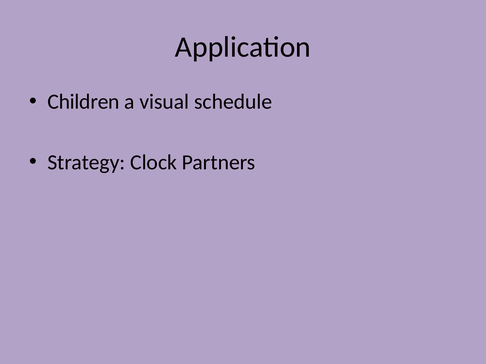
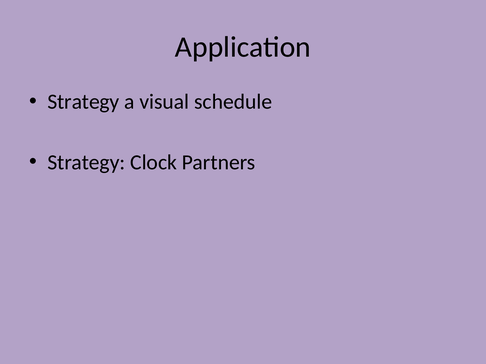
Children at (83, 102): Children -> Strategy
